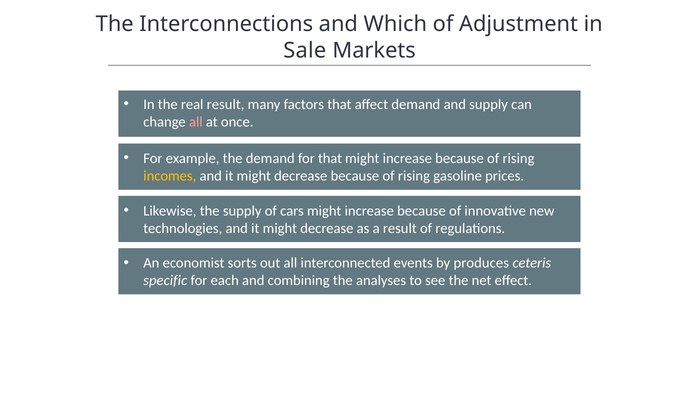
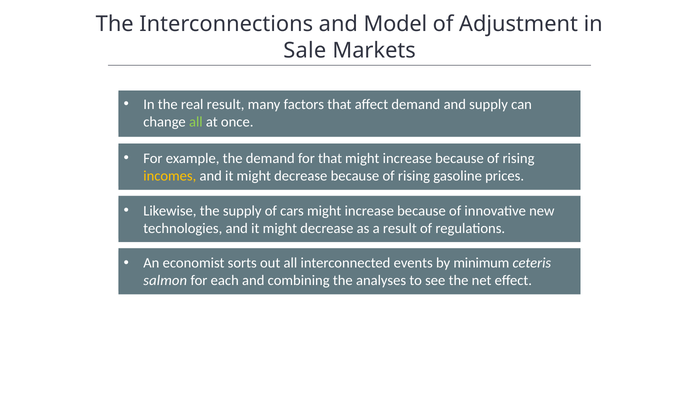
Which: Which -> Model
all at (196, 122) colour: pink -> light green
produces: produces -> minimum
specific: specific -> salmon
